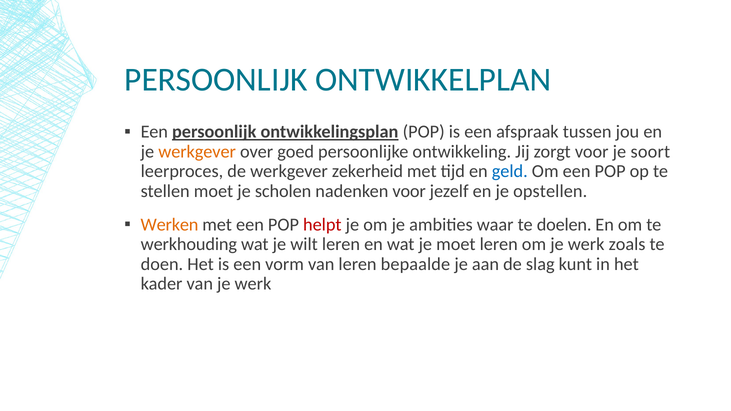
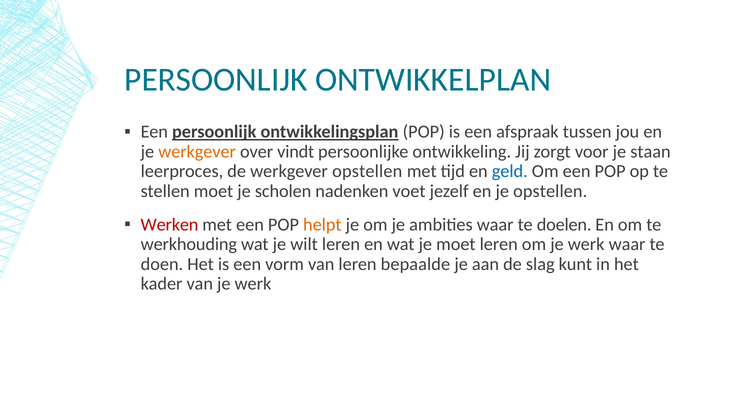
goed: goed -> vindt
soort: soort -> staan
werkgever zekerheid: zekerheid -> opstellen
nadenken voor: voor -> voet
Werken colour: orange -> red
helpt colour: red -> orange
werk zoals: zoals -> waar
